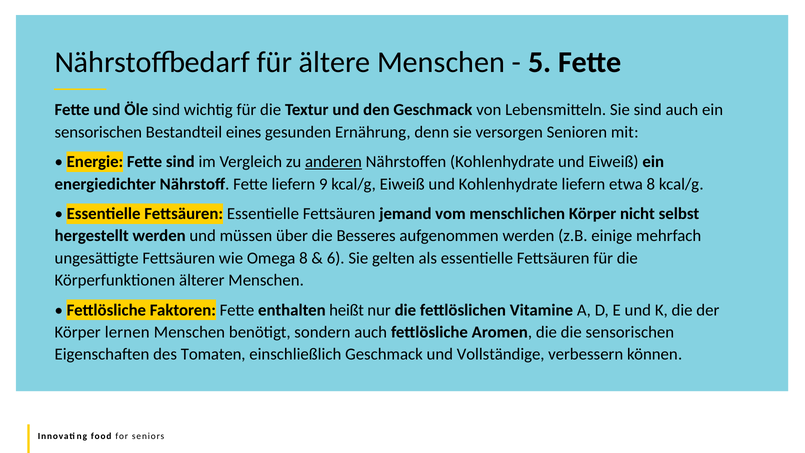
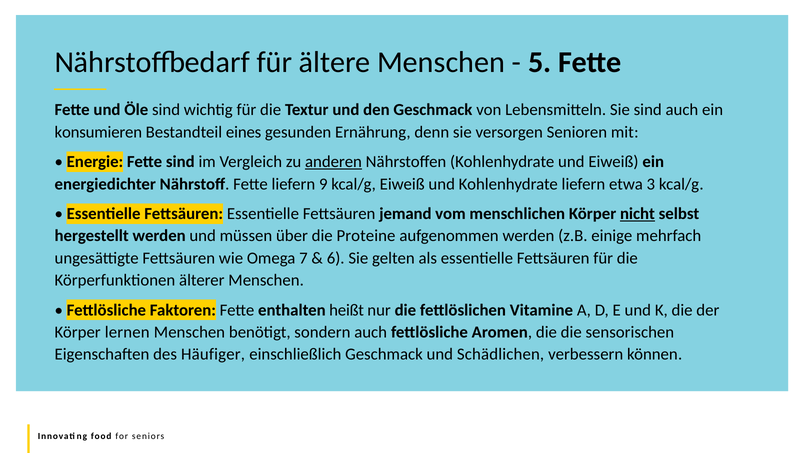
sensorischen at (98, 132): sensorischen -> konsumieren
etwa 8: 8 -> 3
nicht underline: none -> present
Besseres: Besseres -> Proteine
Omega 8: 8 -> 7
Tomaten: Tomaten -> Häufiger
Vollständige: Vollständige -> Schädlichen
